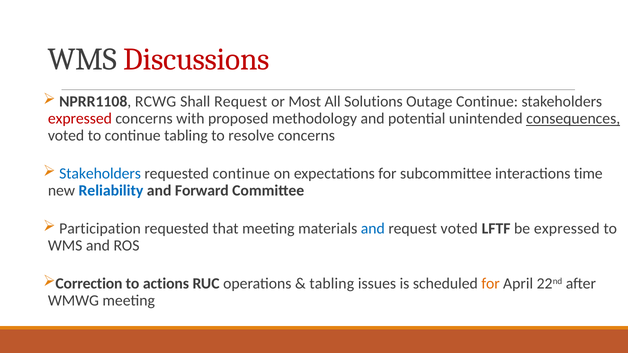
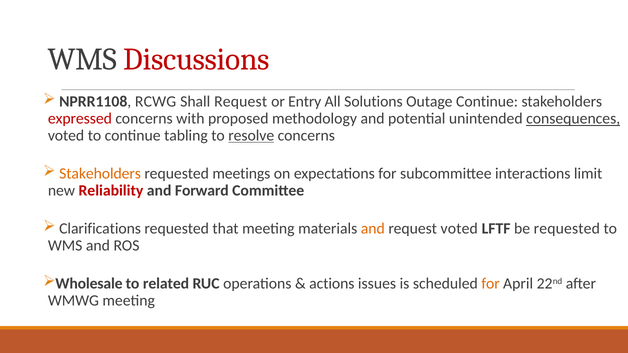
Most: Most -> Entry
resolve underline: none -> present
Stakeholders at (100, 174) colour: blue -> orange
requested continue: continue -> meetings
time: time -> limit
Reliability colour: blue -> red
Participation: Participation -> Clarifications
and at (373, 229) colour: blue -> orange
be expressed: expressed -> requested
Correction: Correction -> Wholesale
actions: actions -> related
tabling at (332, 284): tabling -> actions
